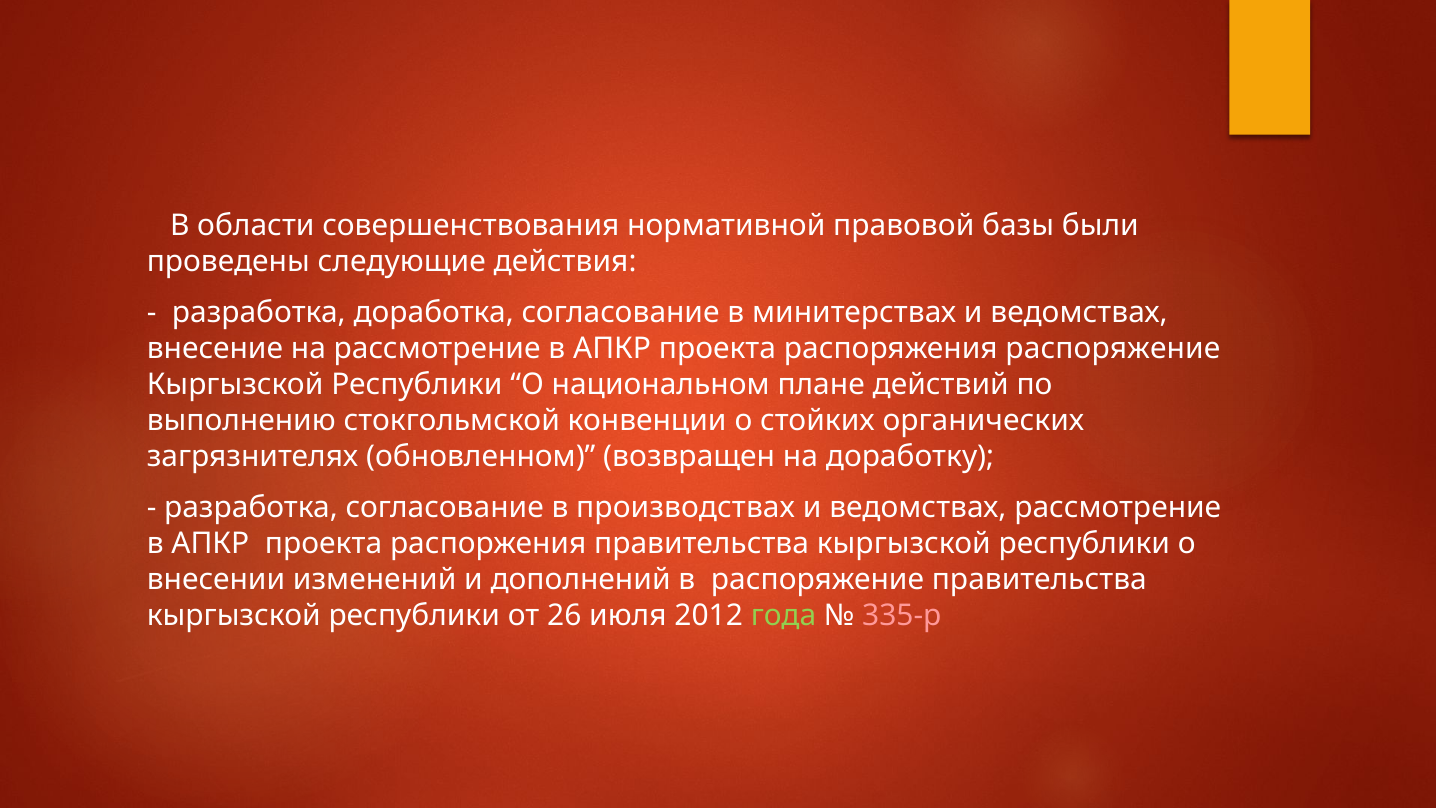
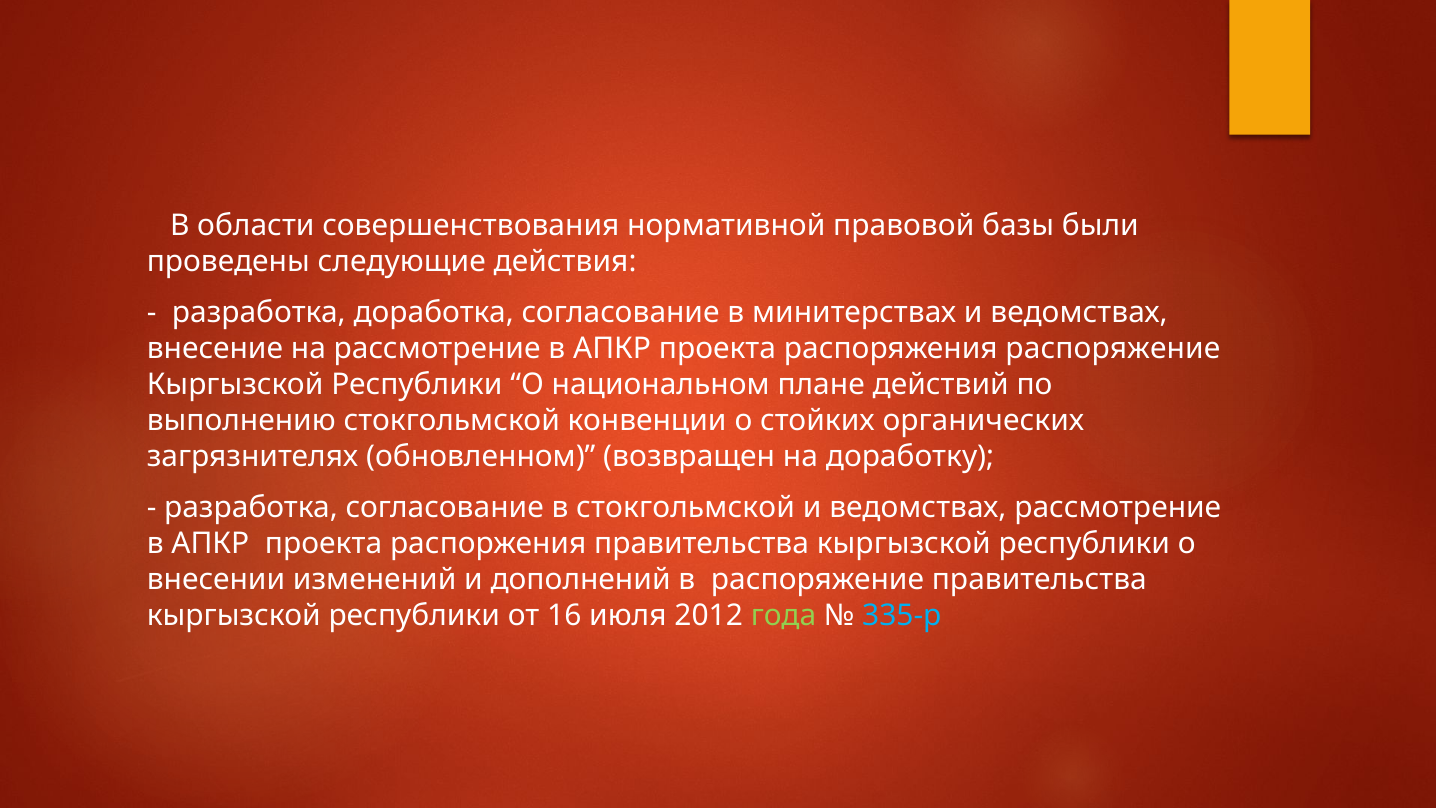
в производствах: производствах -> стокгольмской
26: 26 -> 16
335-р colour: pink -> light blue
